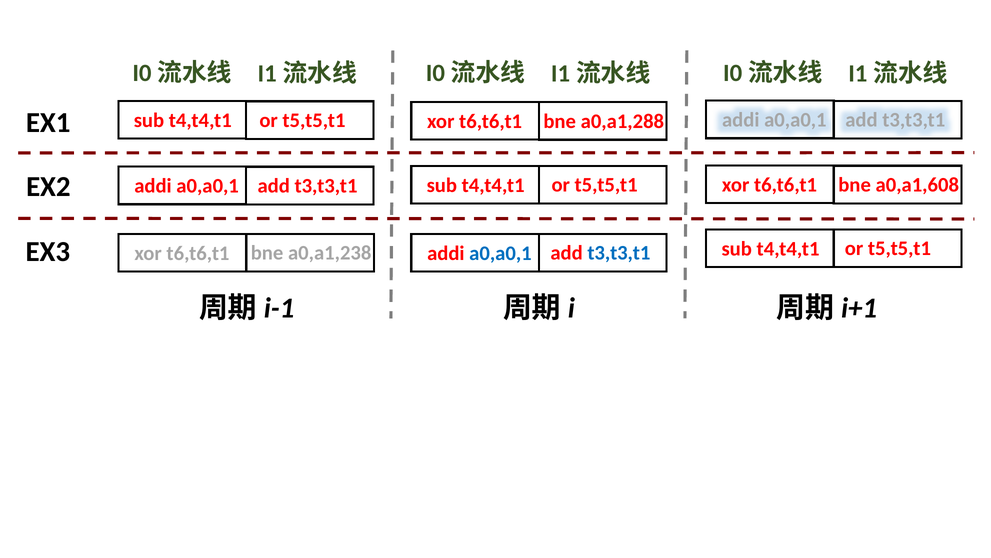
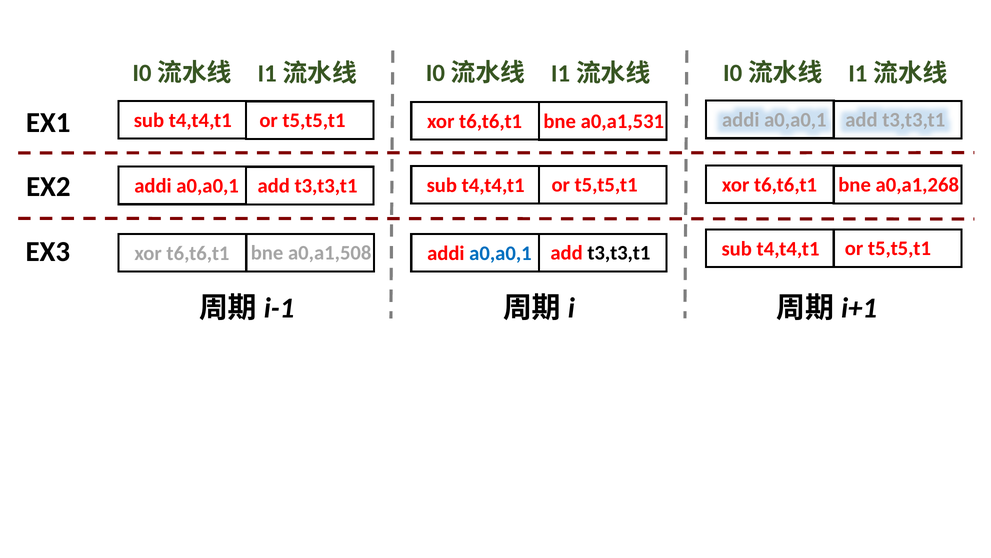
a0,a1,288: a0,a1,288 -> a0,a1,531
a0,a1,608: a0,a1,608 -> a0,a1,268
a0,a1,238: a0,a1,238 -> a0,a1,508
t3,t3,t1 at (619, 253) colour: blue -> black
